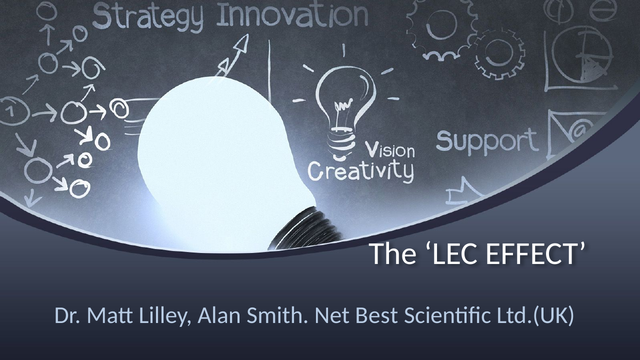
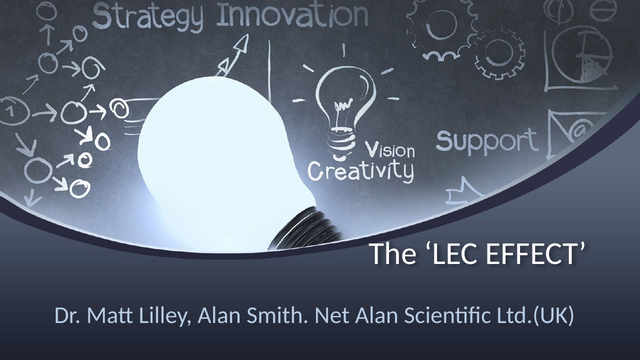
Net Best: Best -> Alan
